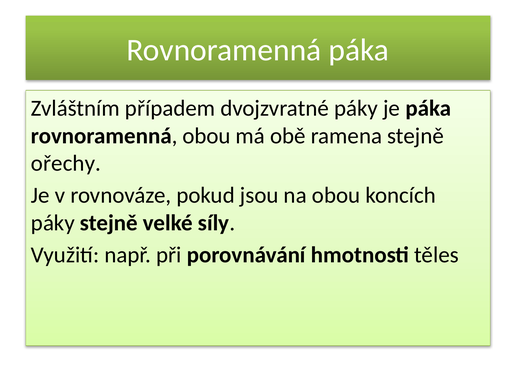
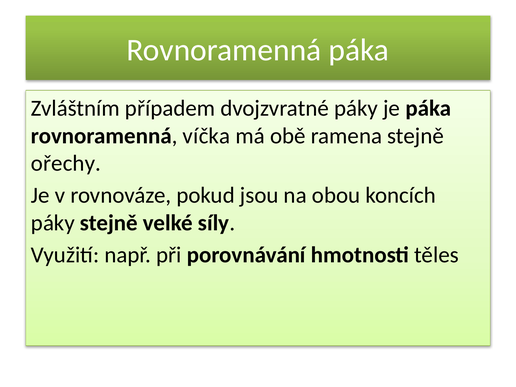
rovnoramenná obou: obou -> víčka
